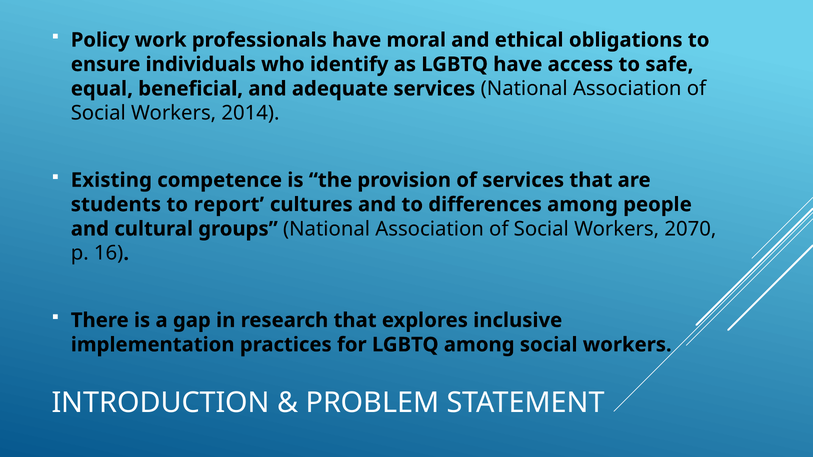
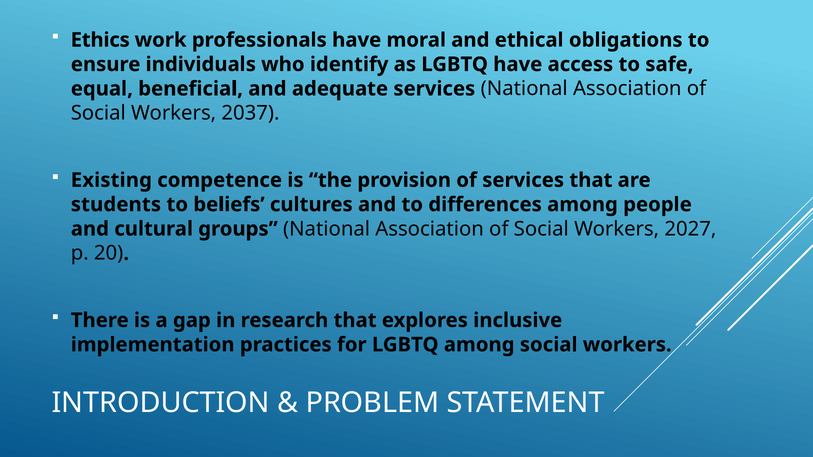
Policy: Policy -> Ethics
2014: 2014 -> 2037
report: report -> beliefs
2070: 2070 -> 2027
16: 16 -> 20
